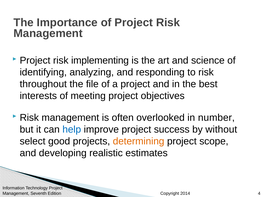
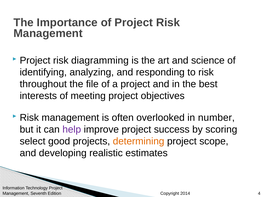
implementing: implementing -> diagramming
help colour: blue -> purple
without: without -> scoring
